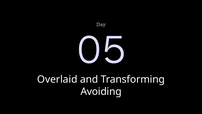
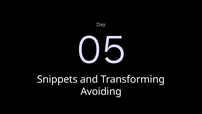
Overlaid: Overlaid -> Snippets
